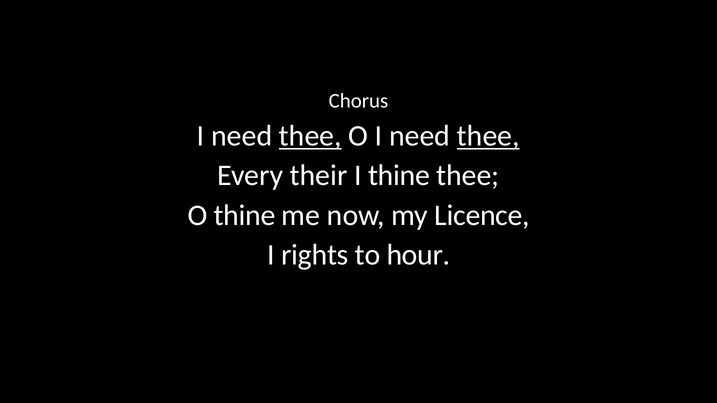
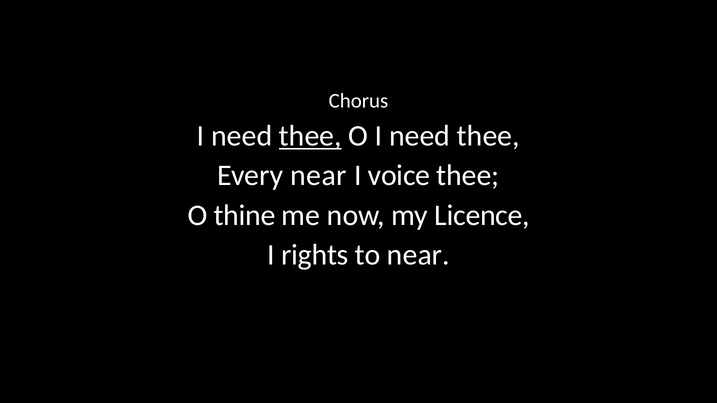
thee at (488, 136) underline: present -> none
Every their: their -> near
I thine: thine -> voice
to hour: hour -> near
